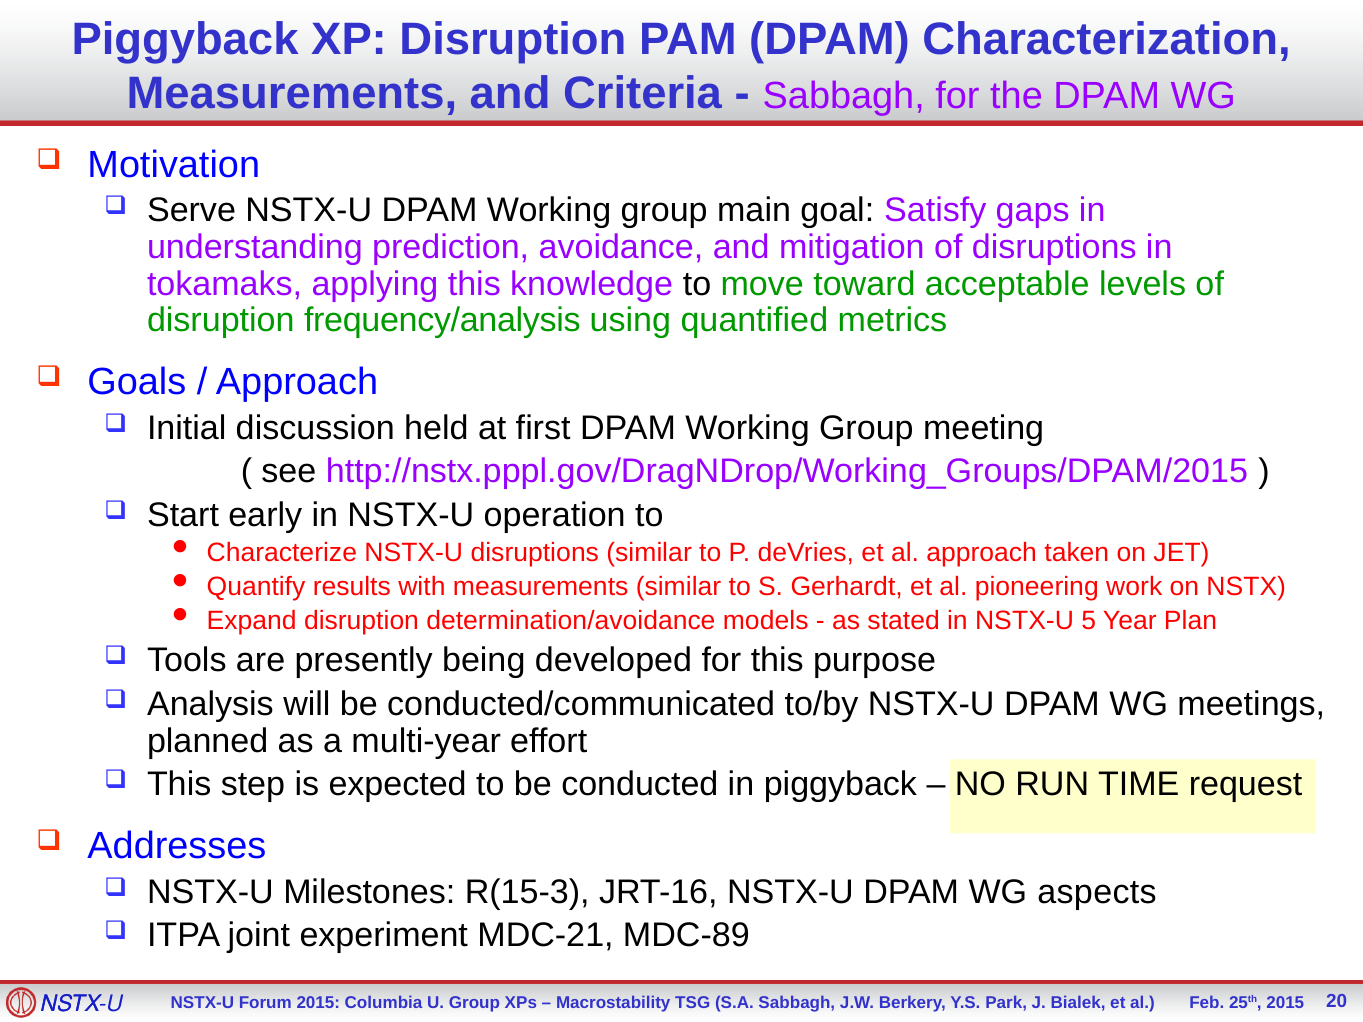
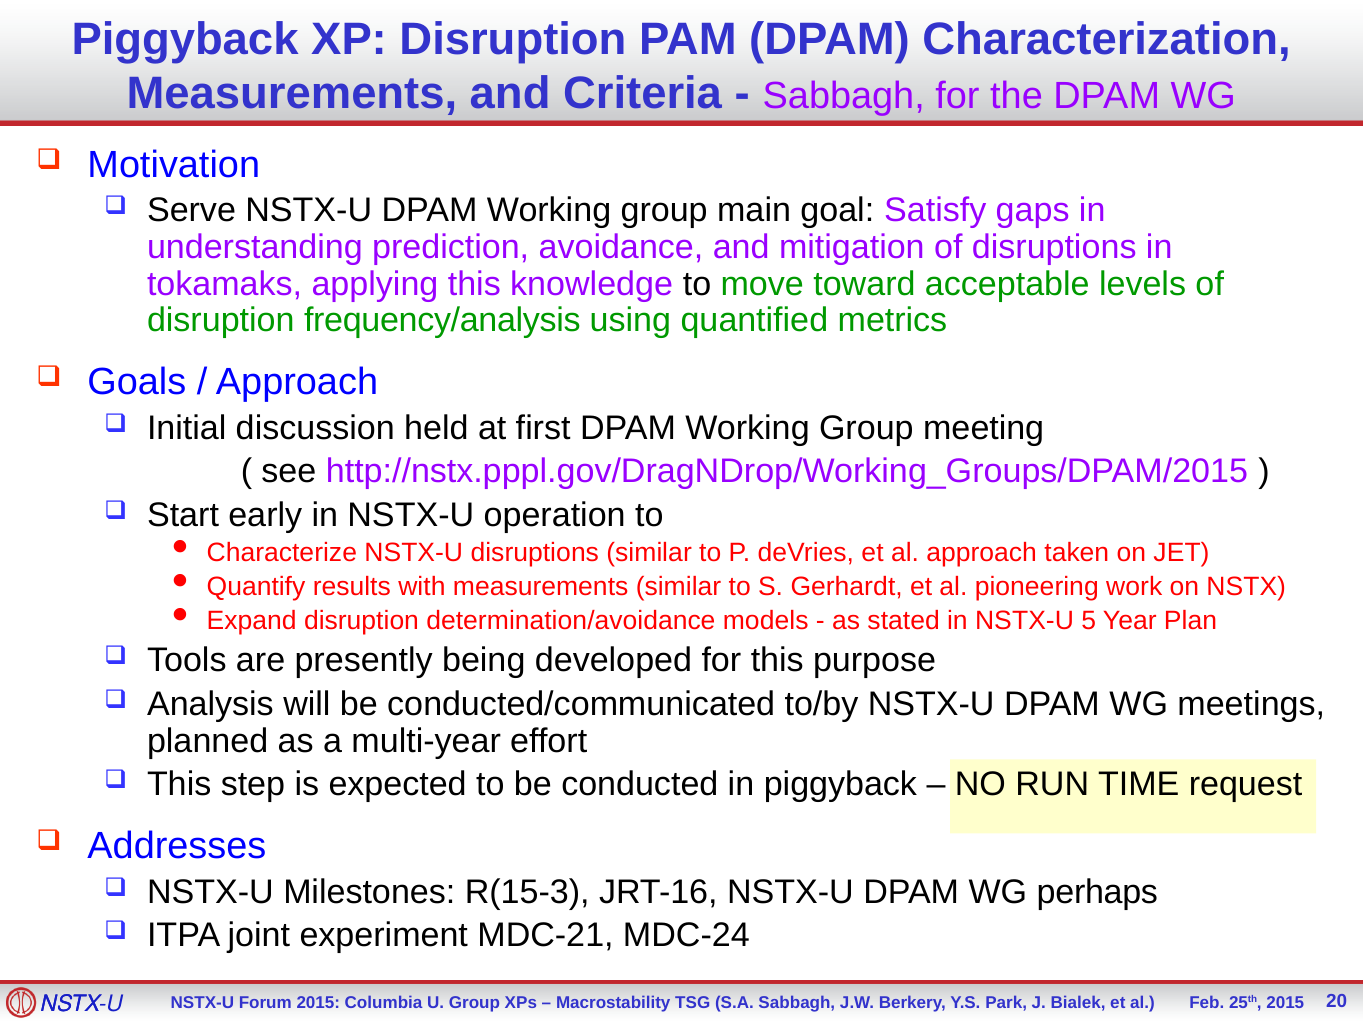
aspects: aspects -> perhaps
MDC-89: MDC-89 -> MDC-24
